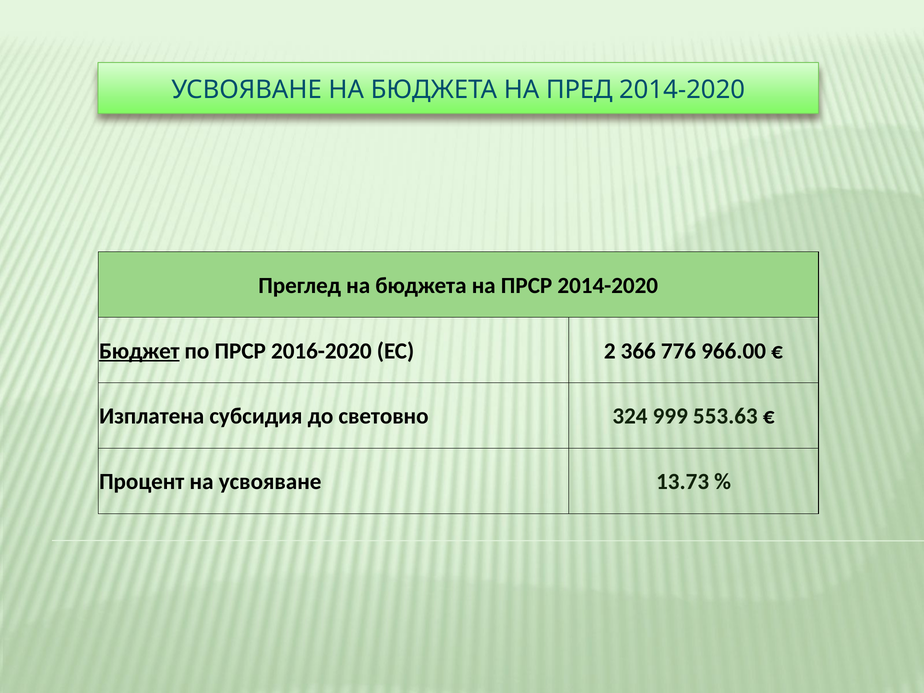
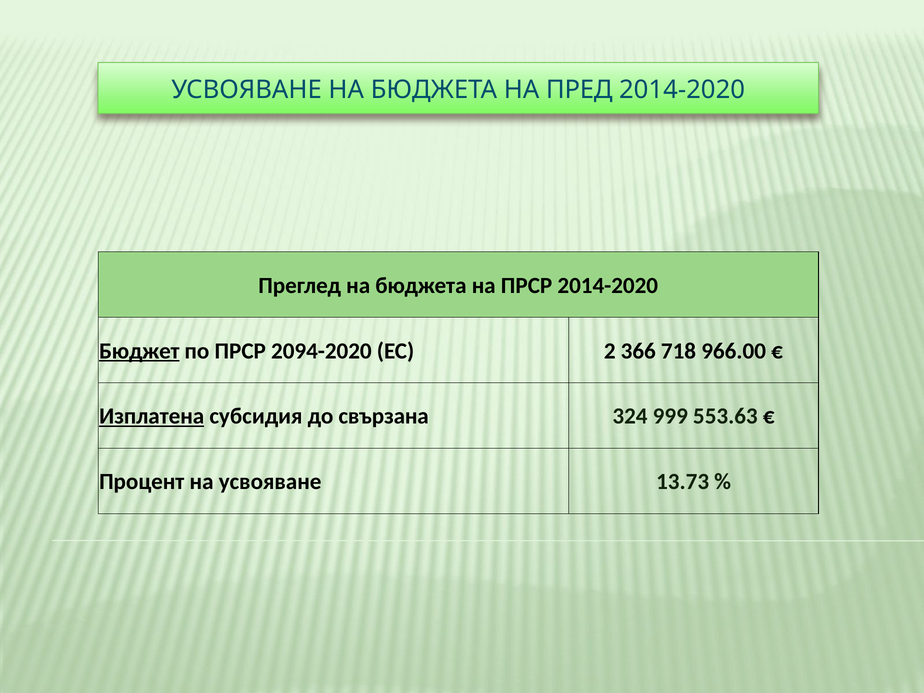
2016-2020: 2016-2020 -> 2094-2020
776: 776 -> 718
Изплатена underline: none -> present
световно: световно -> свързана
